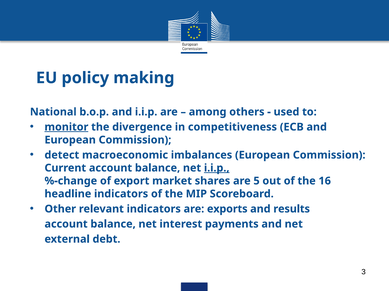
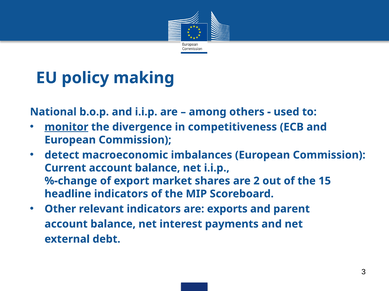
i.i.p at (217, 168) underline: present -> none
5: 5 -> 2
16: 16 -> 15
results: results -> parent
